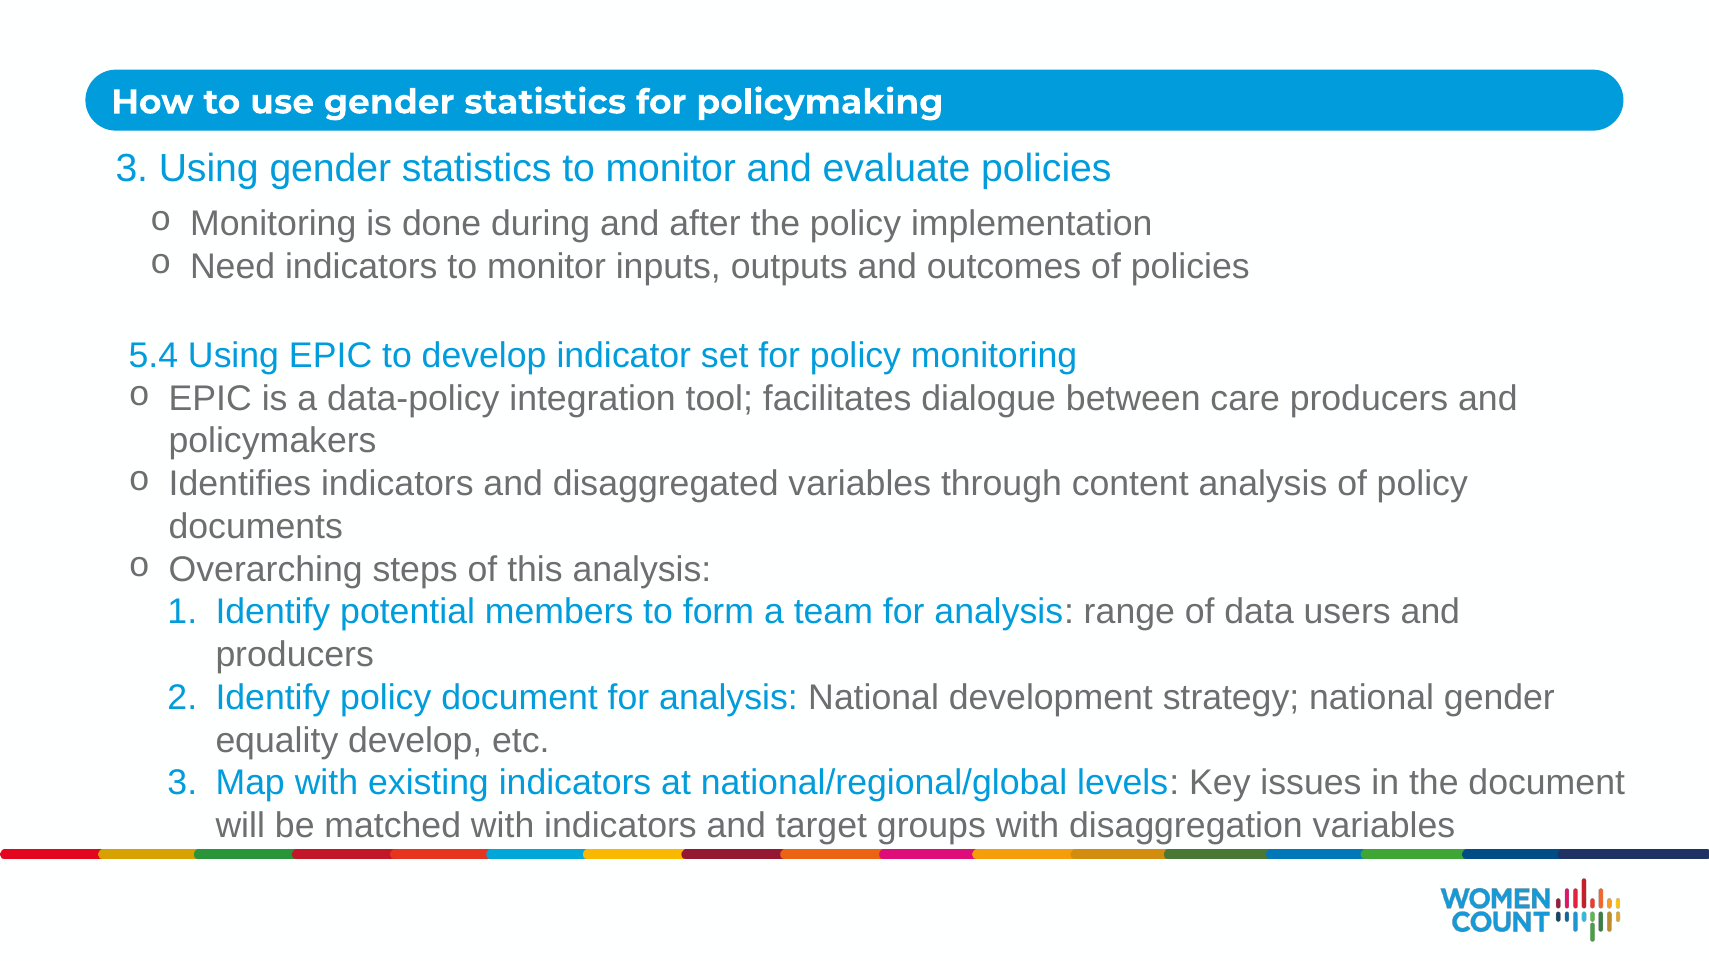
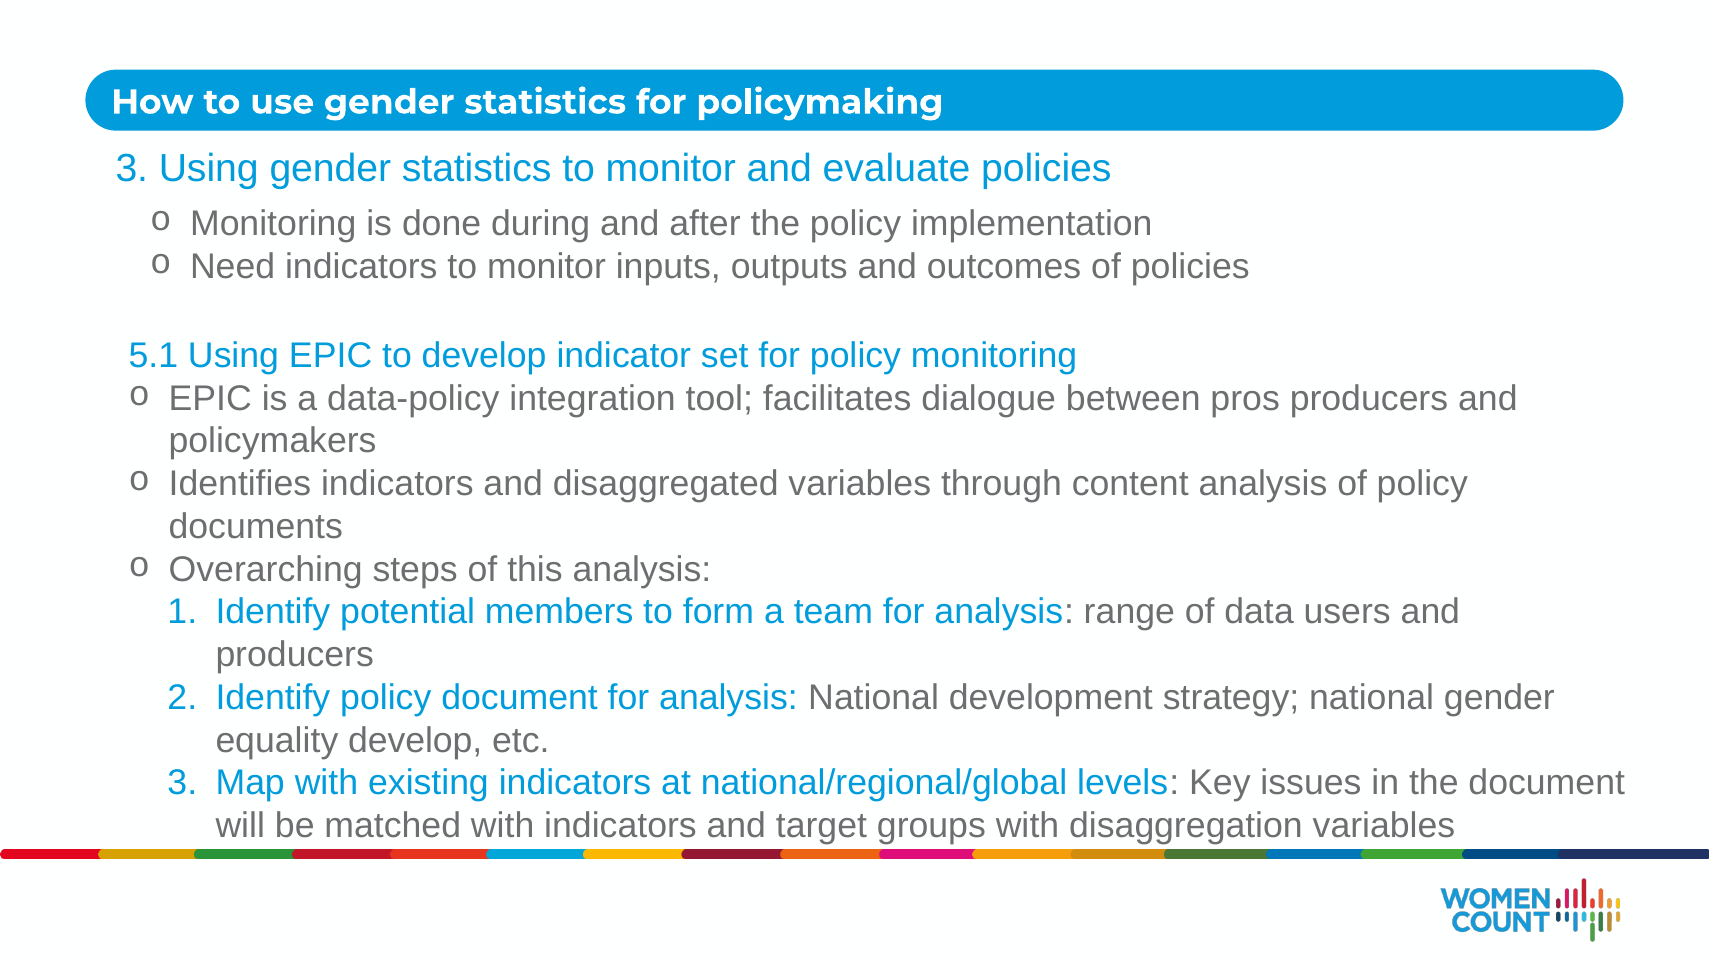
5.4: 5.4 -> 5.1
care: care -> pros
